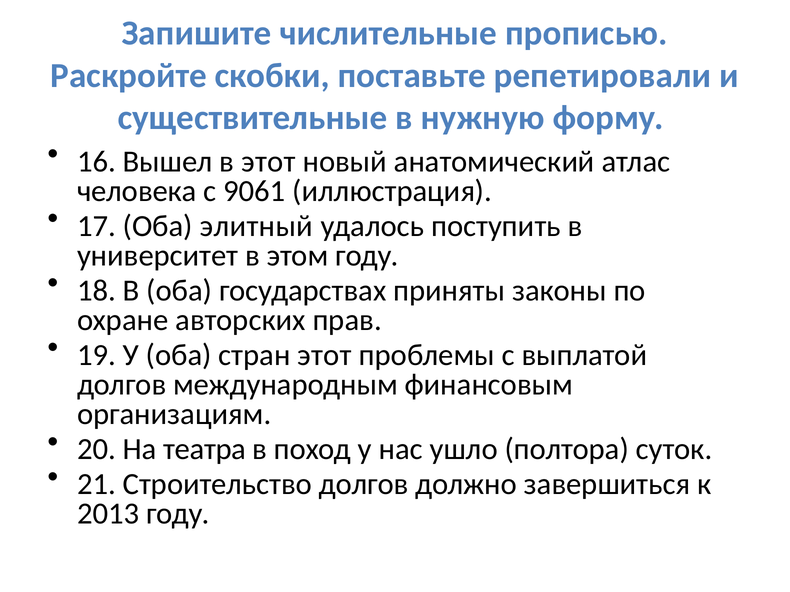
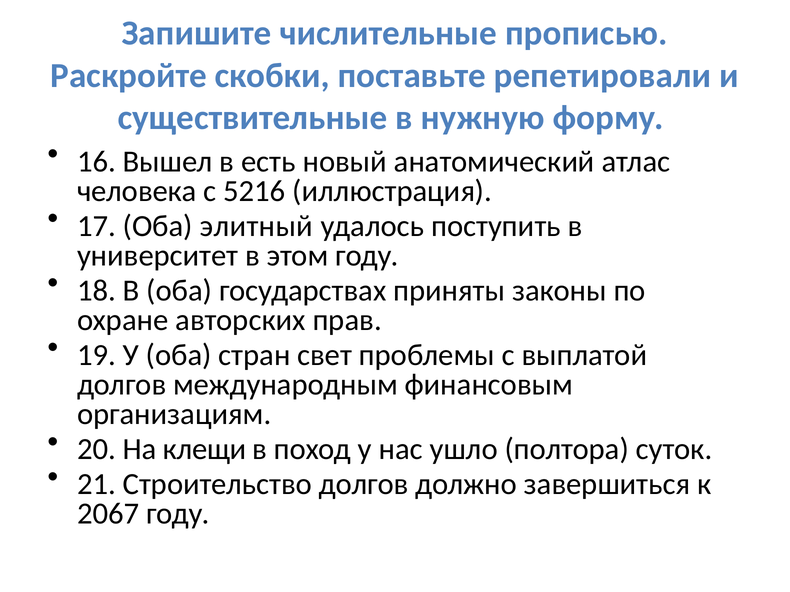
в этот: этот -> есть
9061: 9061 -> 5216
стран этот: этот -> свет
театра: театра -> клещи
2013: 2013 -> 2067
